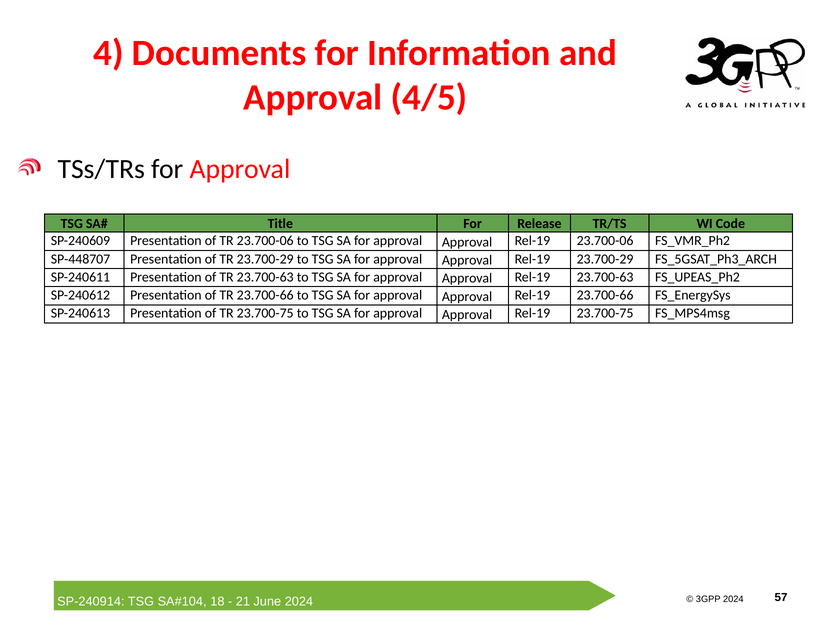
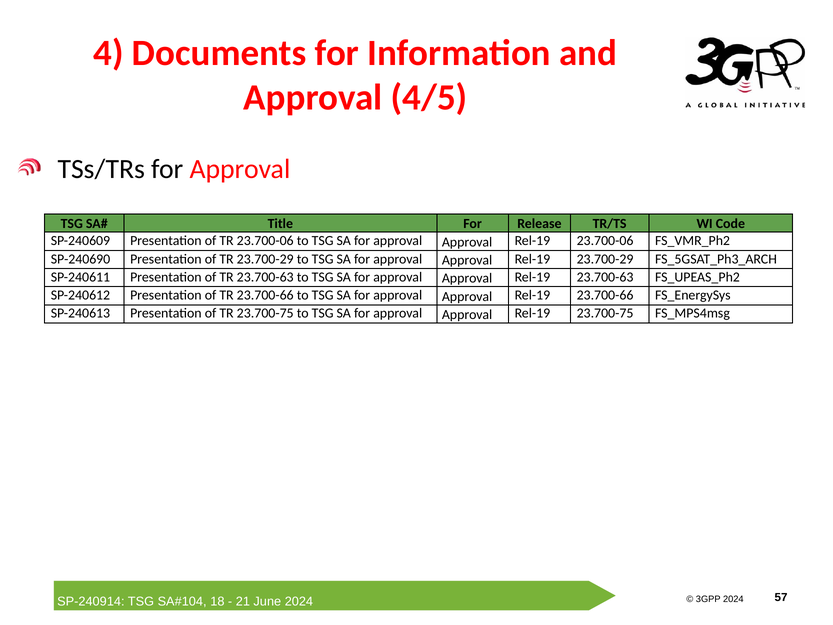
SP-448707: SP-448707 -> SP-240690
